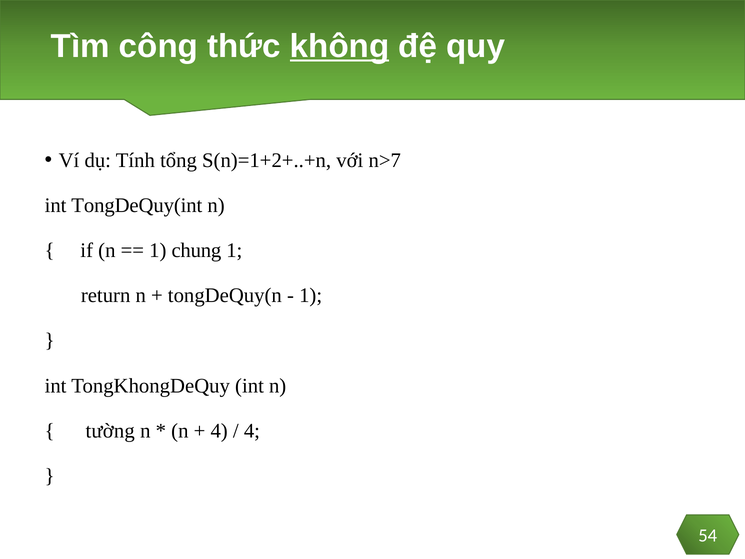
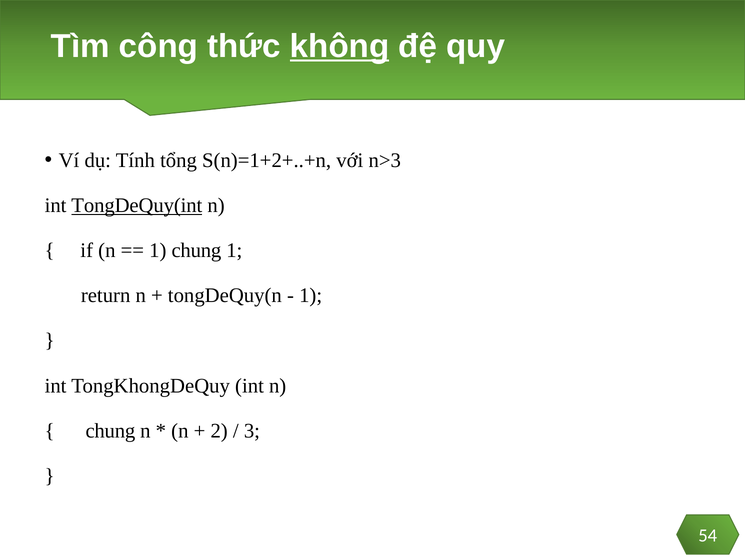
n>7: n>7 -> n>3
TongDeQuy(int underline: none -> present
tường at (110, 431): tường -> chung
4 at (219, 431): 4 -> 2
4 at (252, 431): 4 -> 3
